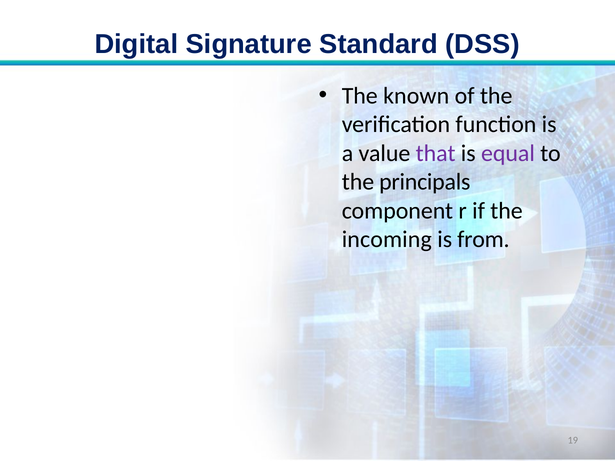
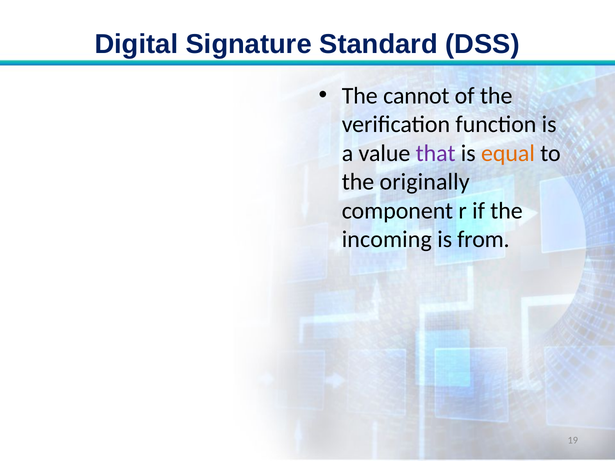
known: known -> cannot
equal colour: purple -> orange
principals: principals -> originally
